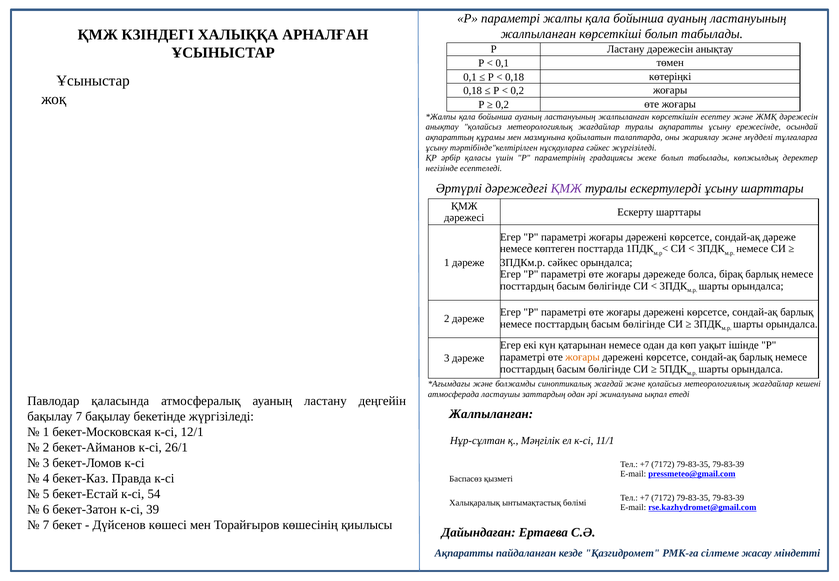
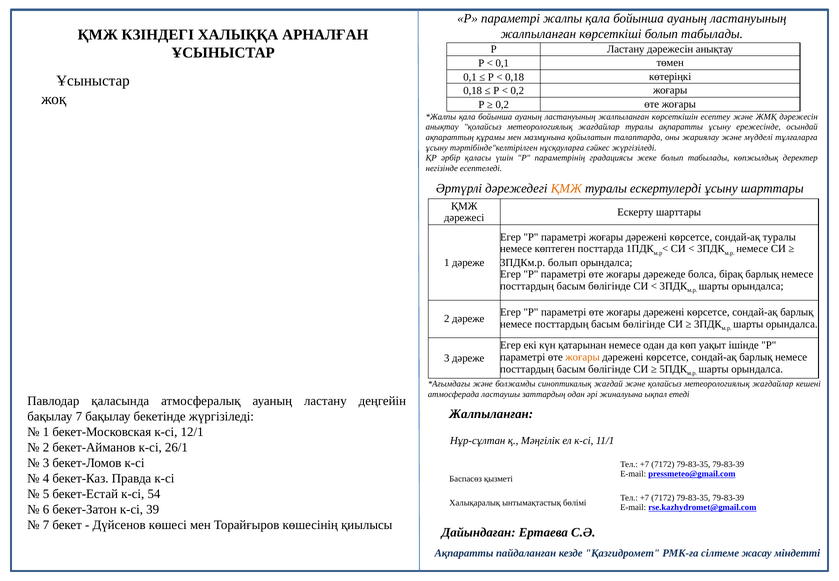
ҚМЖ at (566, 189) colour: purple -> orange
сондай-ақ дәреже: дәреже -> туралы
3ПДКм.р сәйкес: сәйкес -> болып
